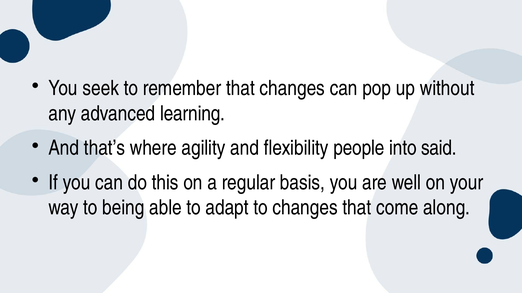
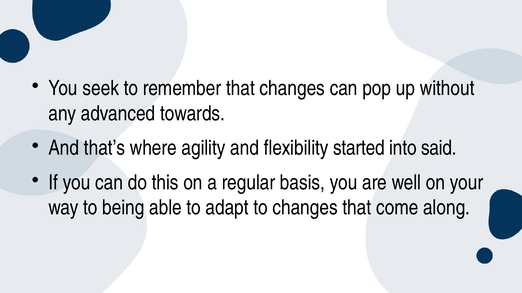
learning: learning -> towards
people: people -> started
